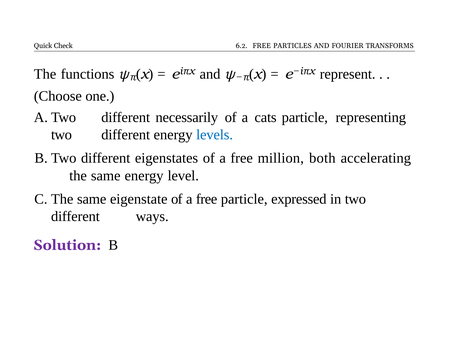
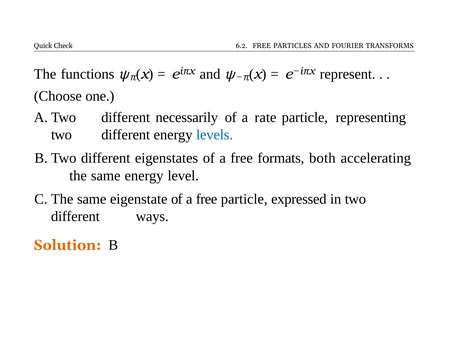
cats: cats -> rate
million: million -> formats
Solution colour: purple -> orange
